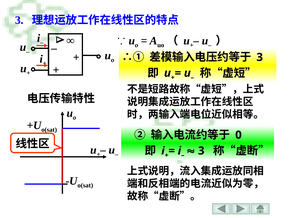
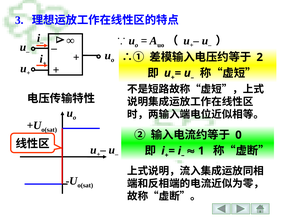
3 at (260, 57): 3 -> 2
3 at (201, 151): 3 -> 1
